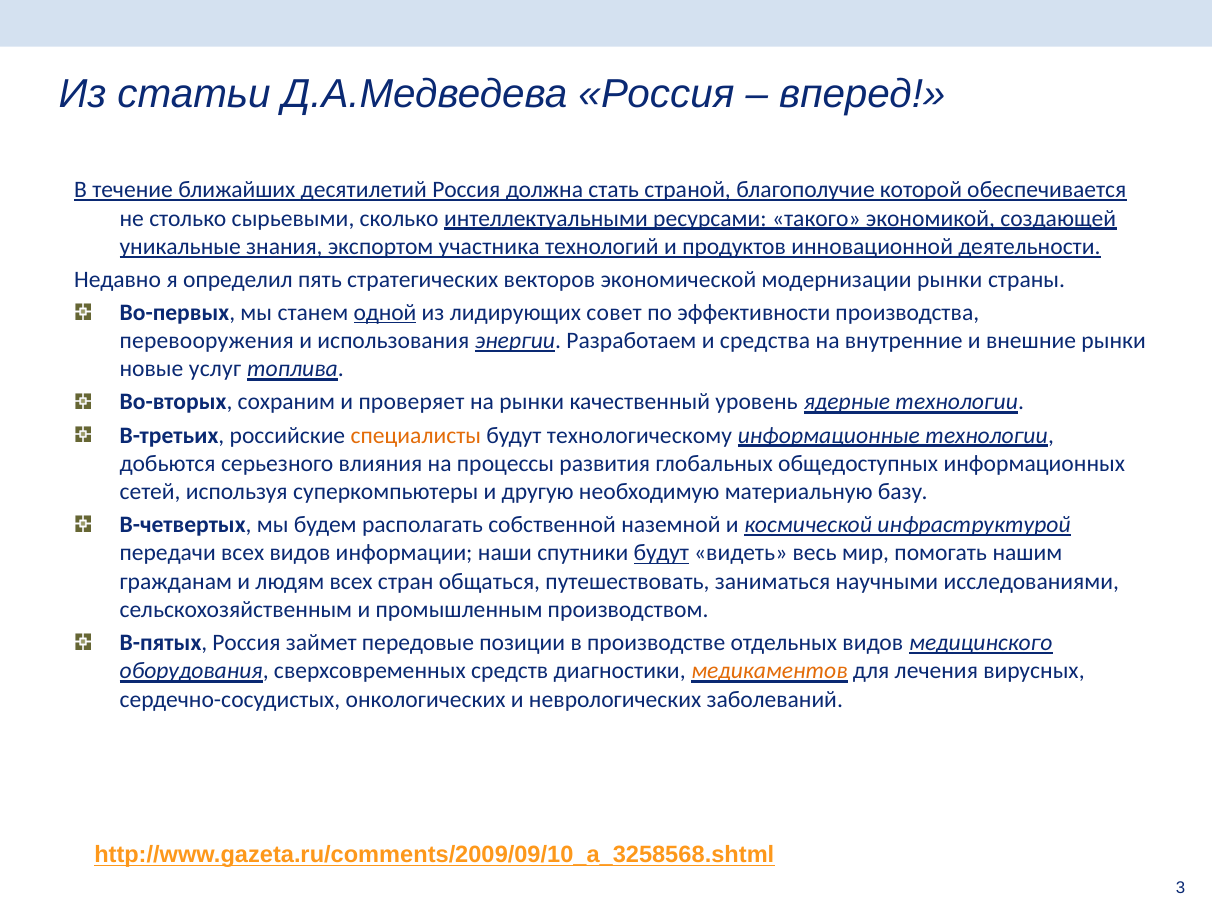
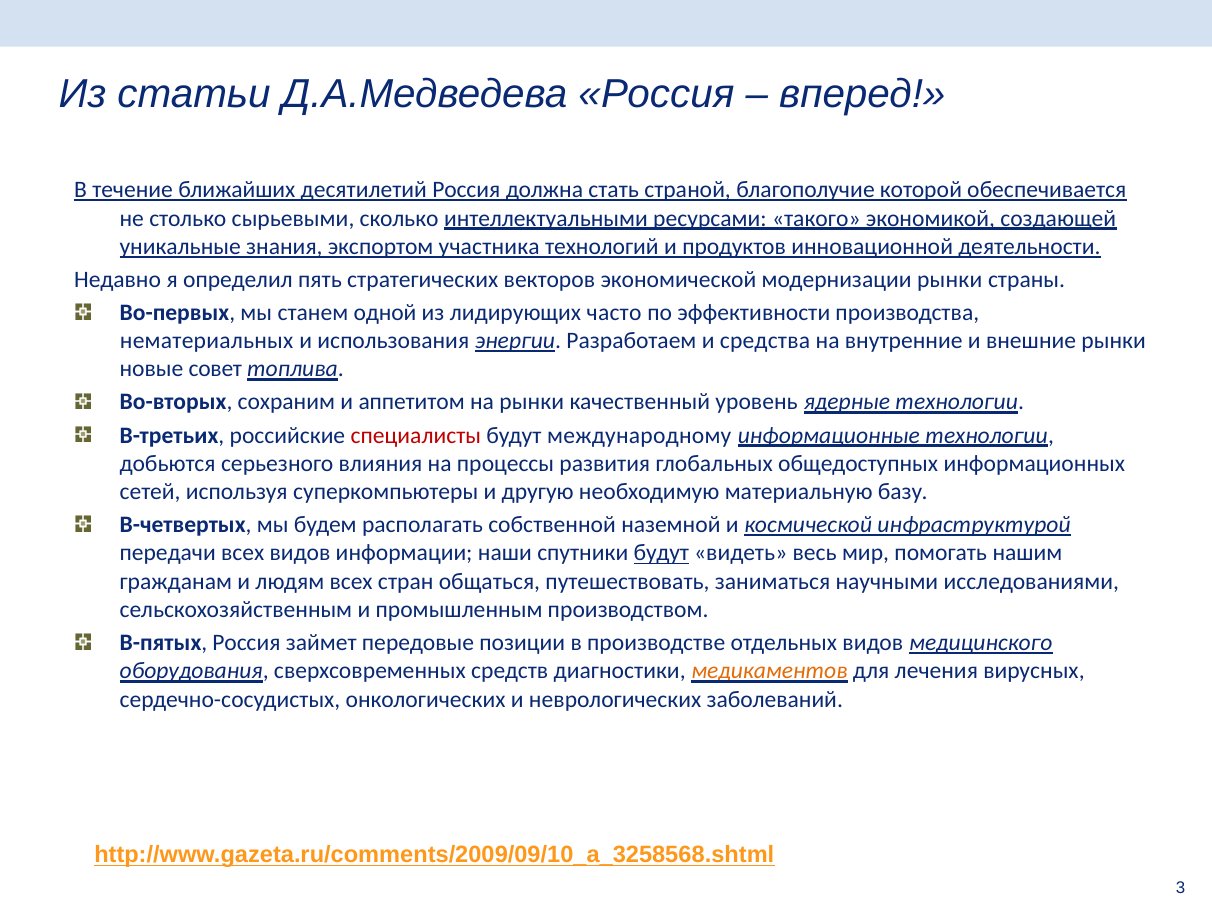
одной underline: present -> none
совет: совет -> часто
перевооружения: перевооружения -> нематериальных
услуг: услуг -> совет
проверяет: проверяет -> аппетитом
специалисты colour: orange -> red
технологическому: технологическому -> международному
